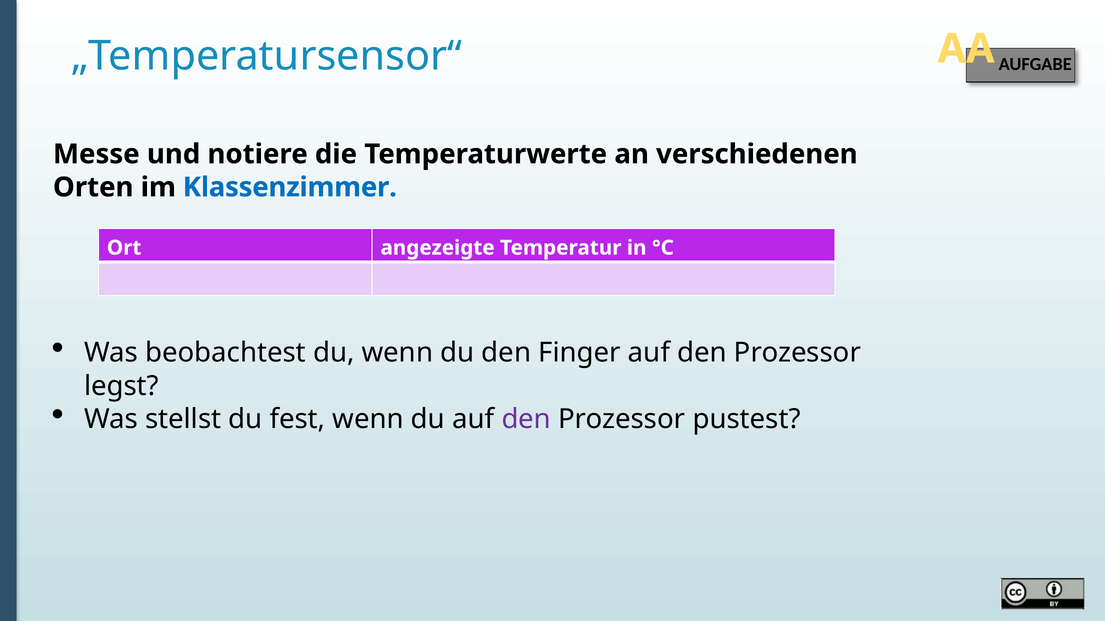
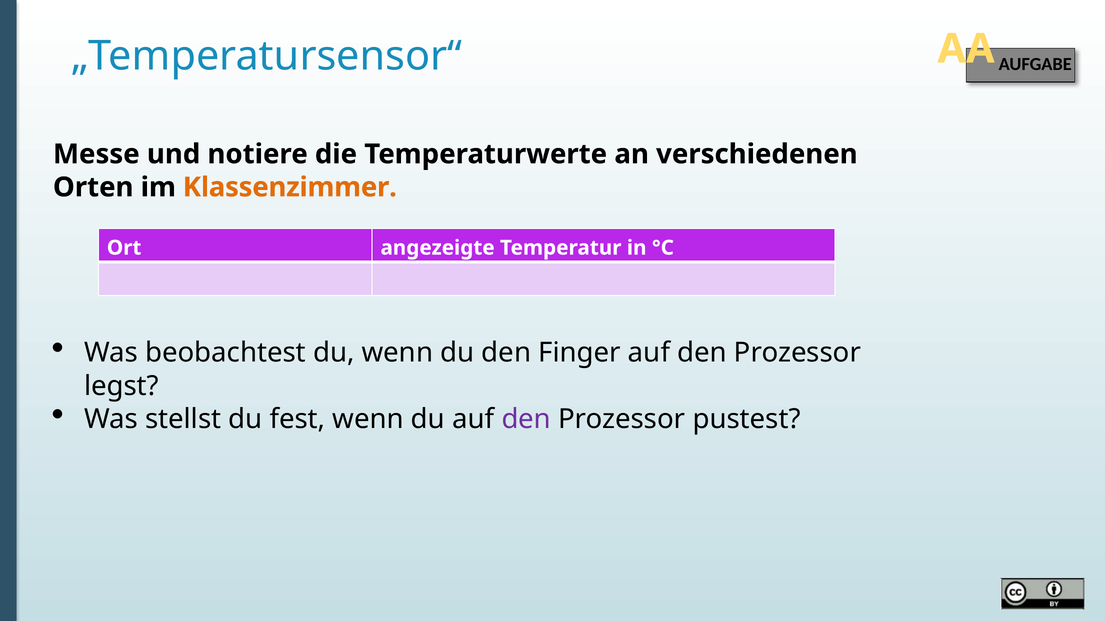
Klassenzimmer colour: blue -> orange
